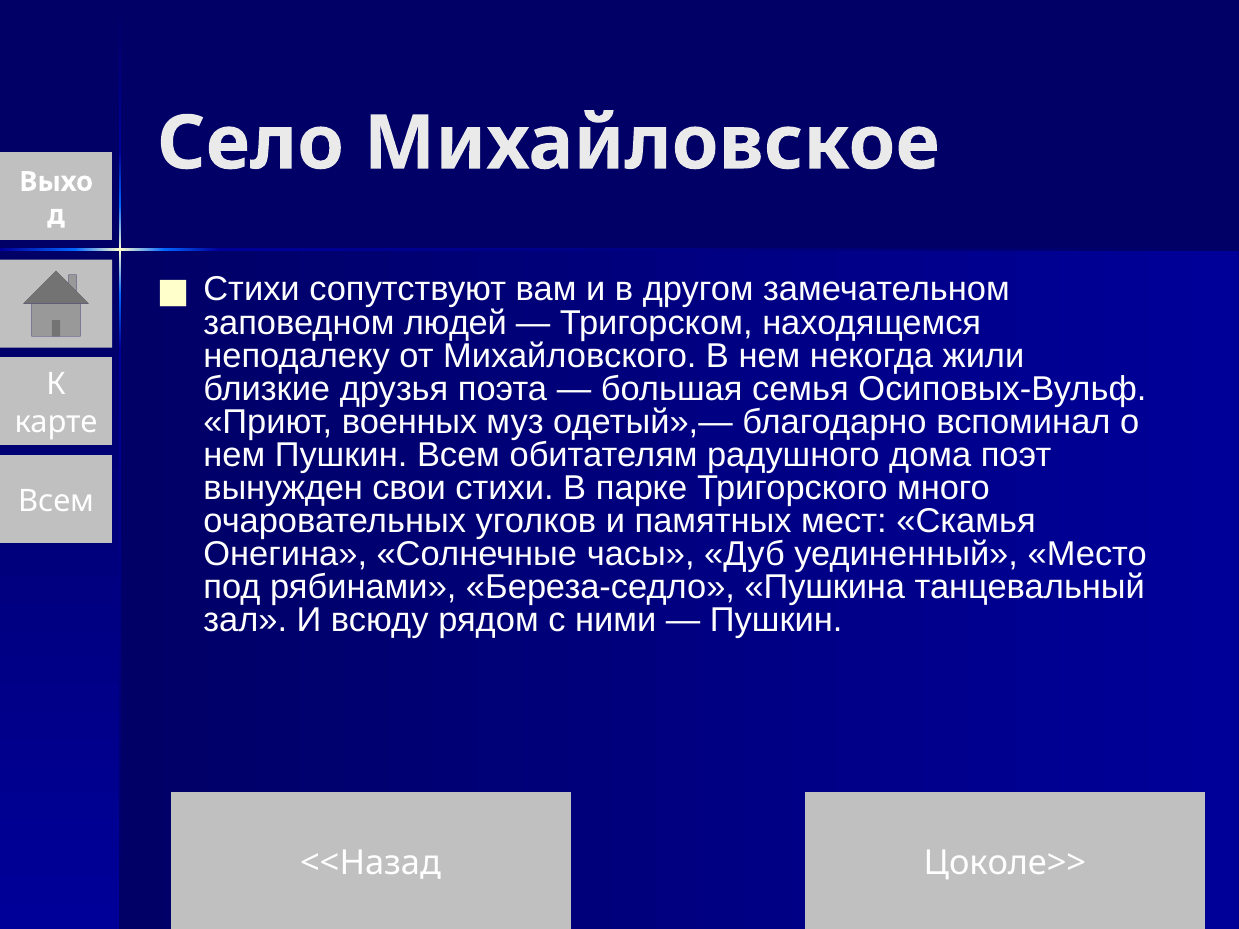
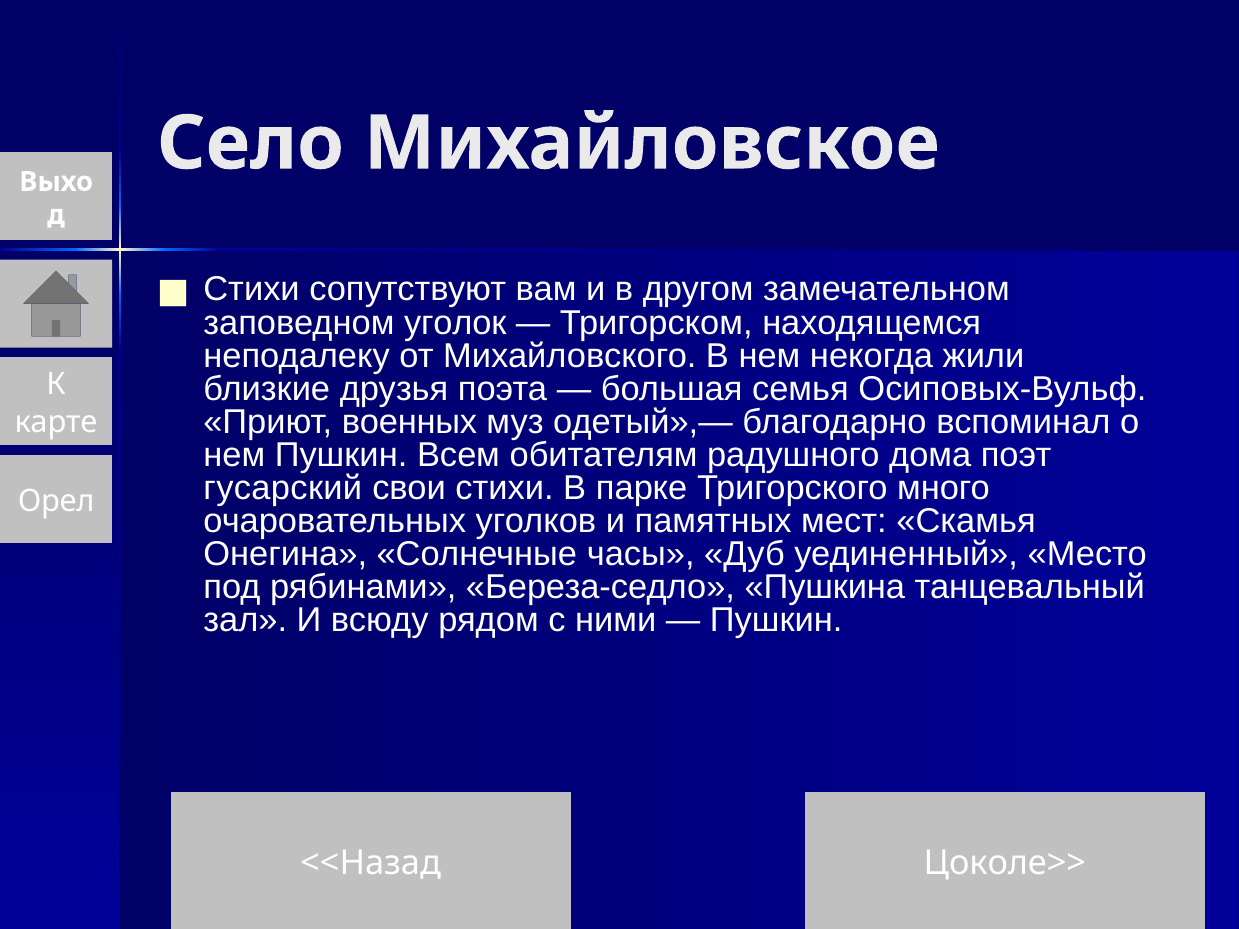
людей: людей -> уголок
вынужден: вынужден -> гусарский
Всем at (56, 501): Всем -> Орел
